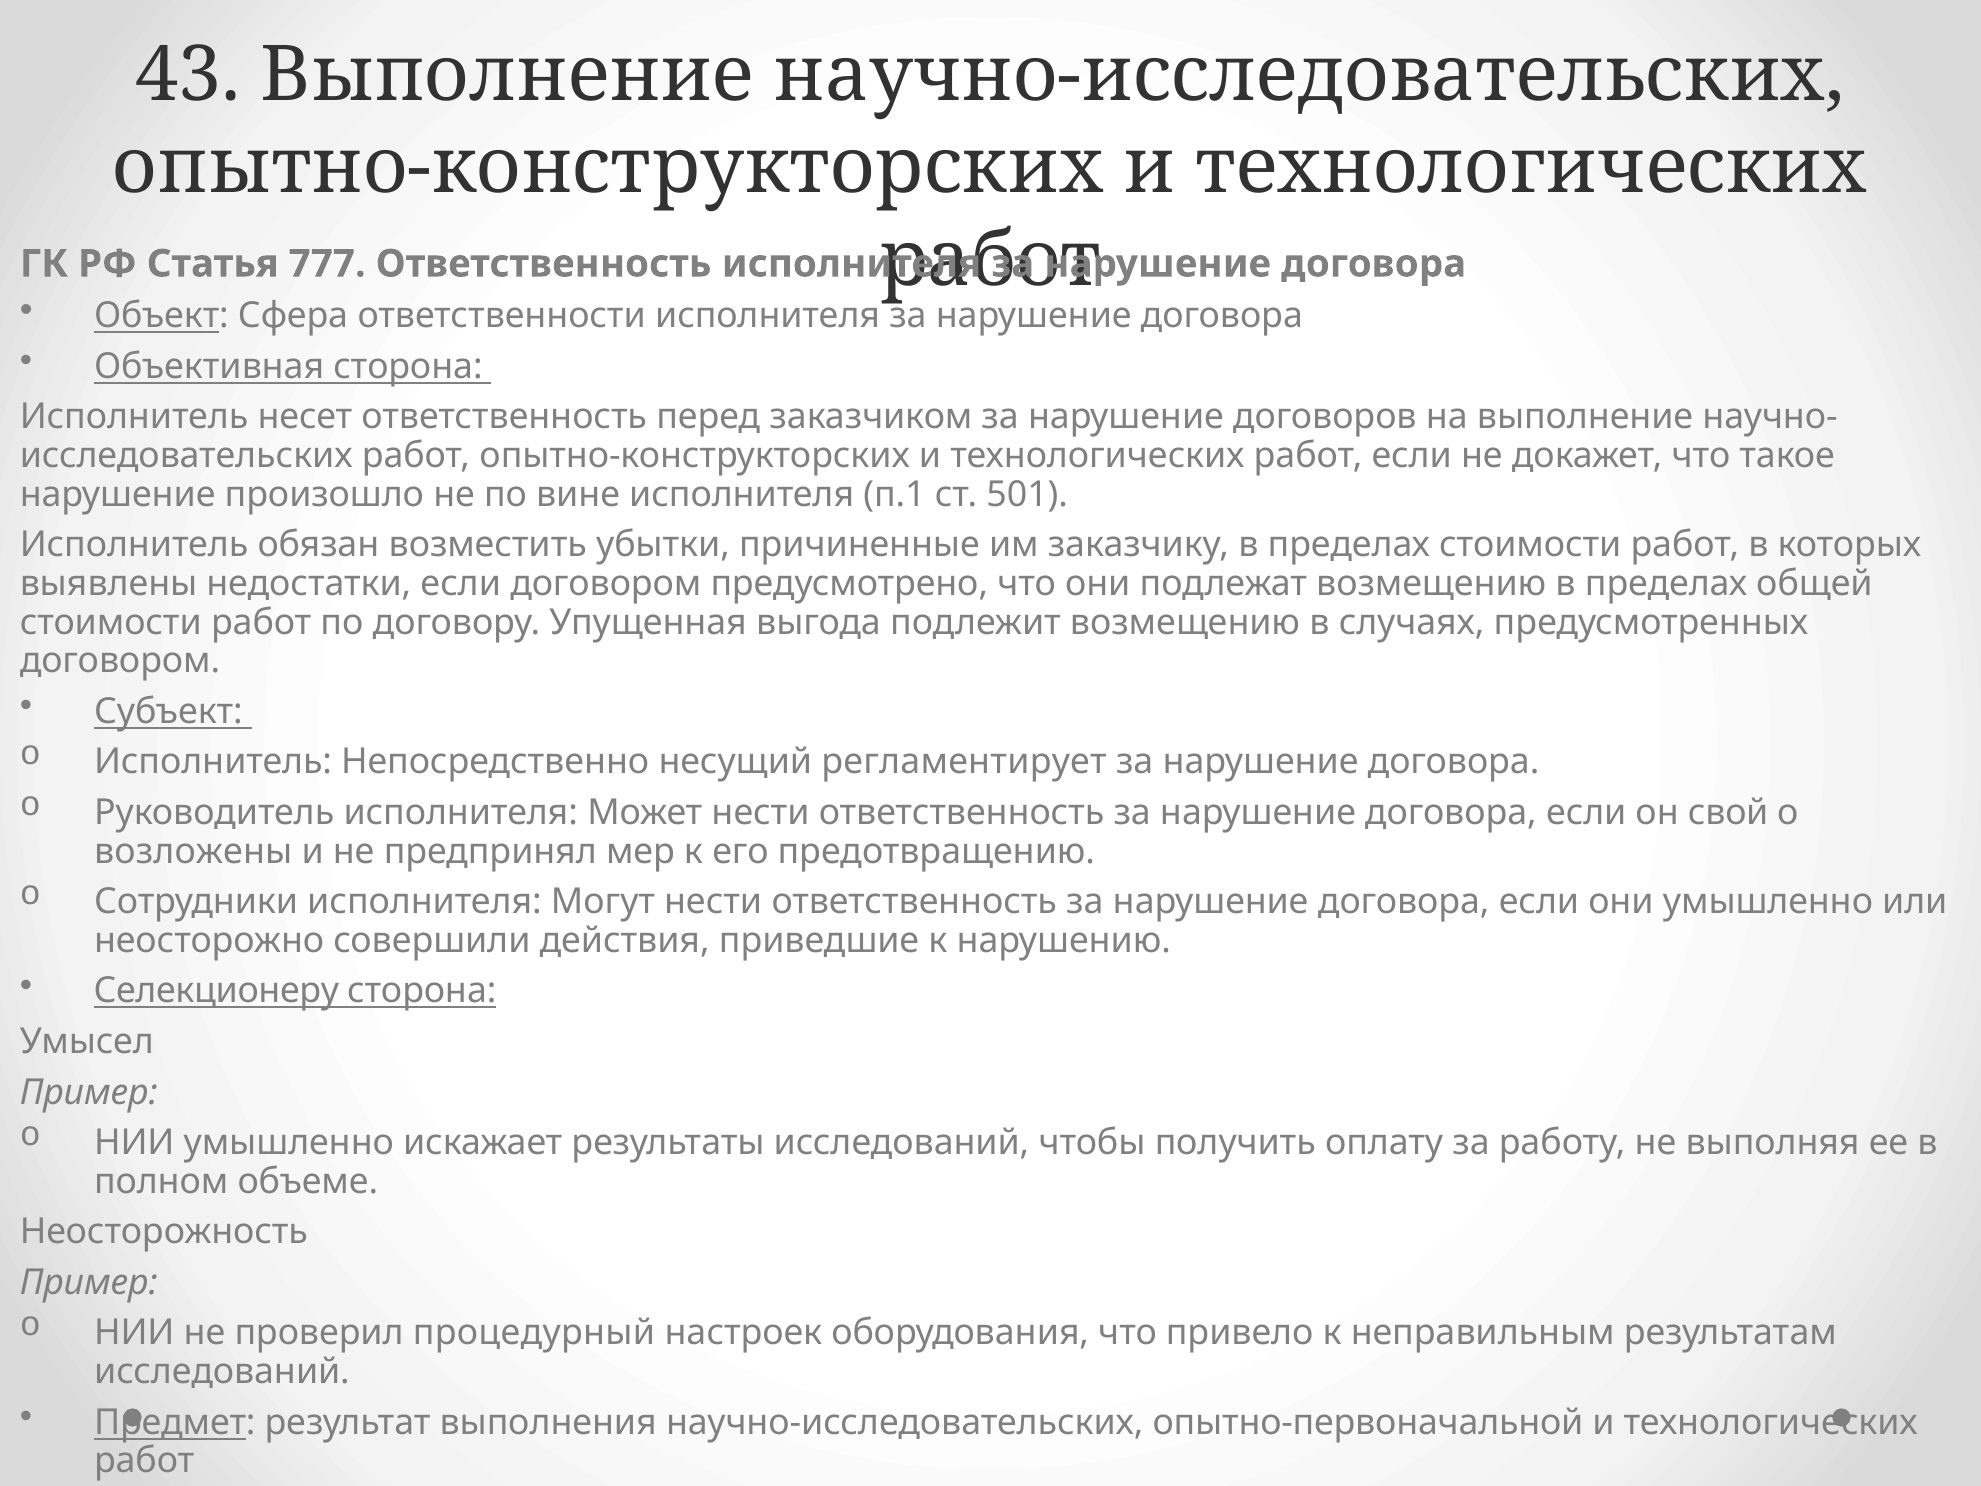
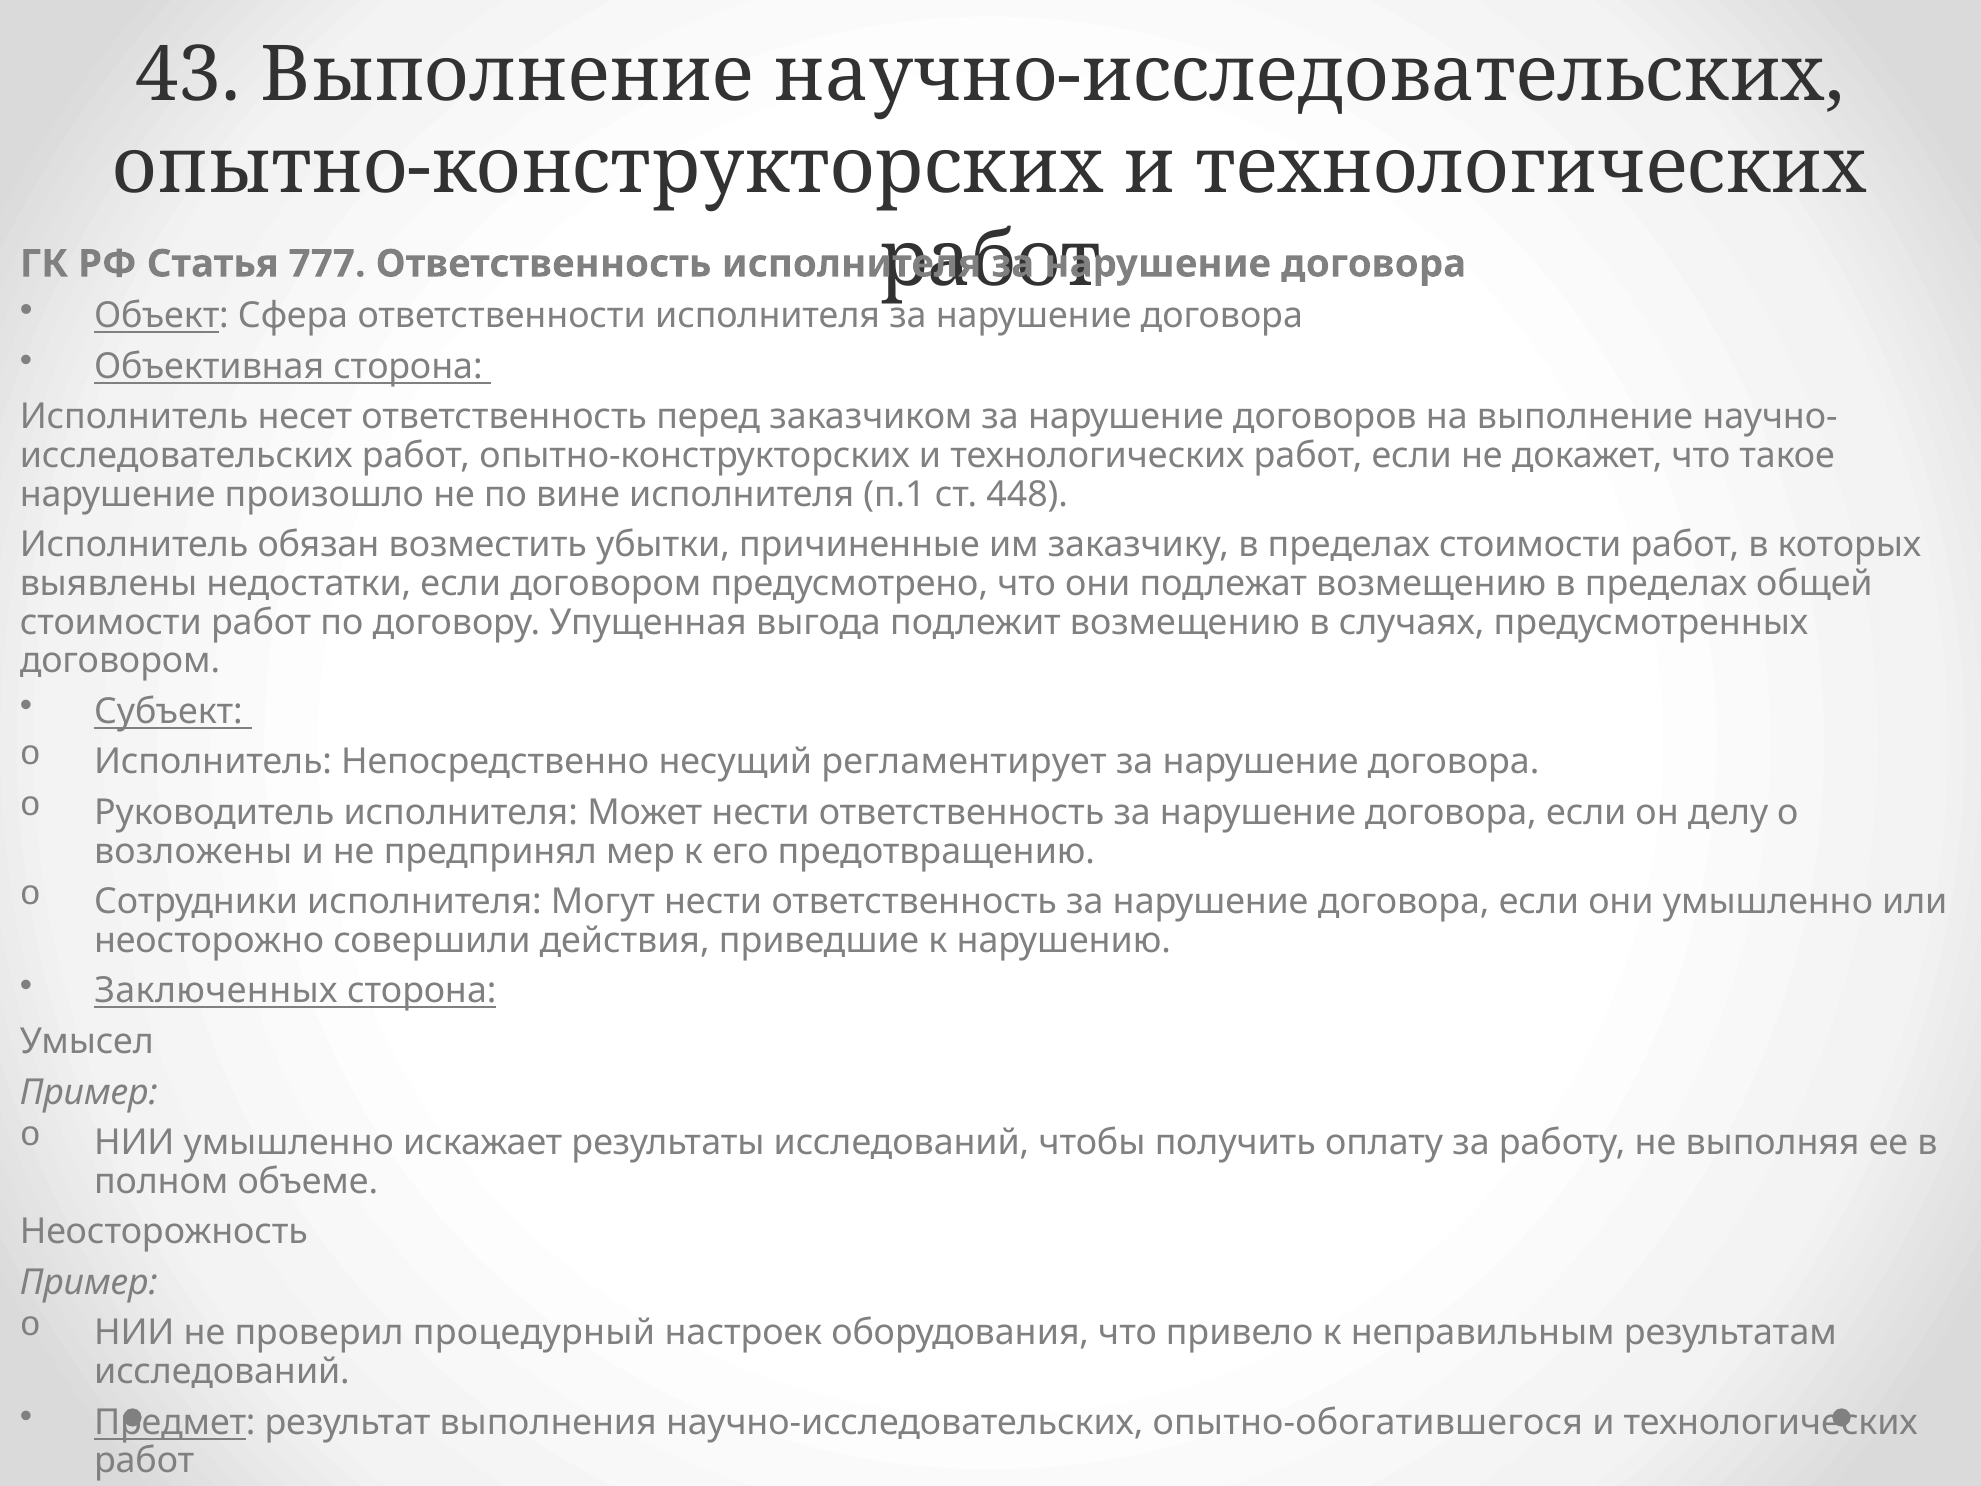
501: 501 -> 448
свой: свой -> делу
Селекционеру: Селекционеру -> Заключенных
опытно-первоначальной: опытно-первоначальной -> опытно-обогатившегося
